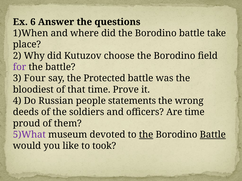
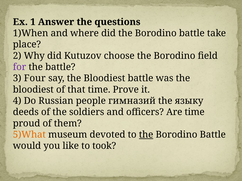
6: 6 -> 1
say the Protected: Protected -> Bloodiest
statements: statements -> гимназий
wrong: wrong -> языку
5)What colour: purple -> orange
Battle at (213, 135) underline: present -> none
